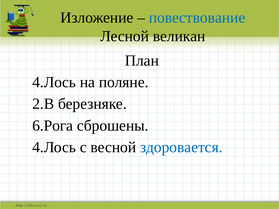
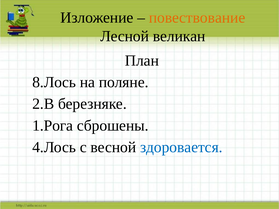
повествование colour: blue -> orange
4.Лось at (54, 82): 4.Лось -> 8.Лось
6.Рога: 6.Рога -> 1.Рога
